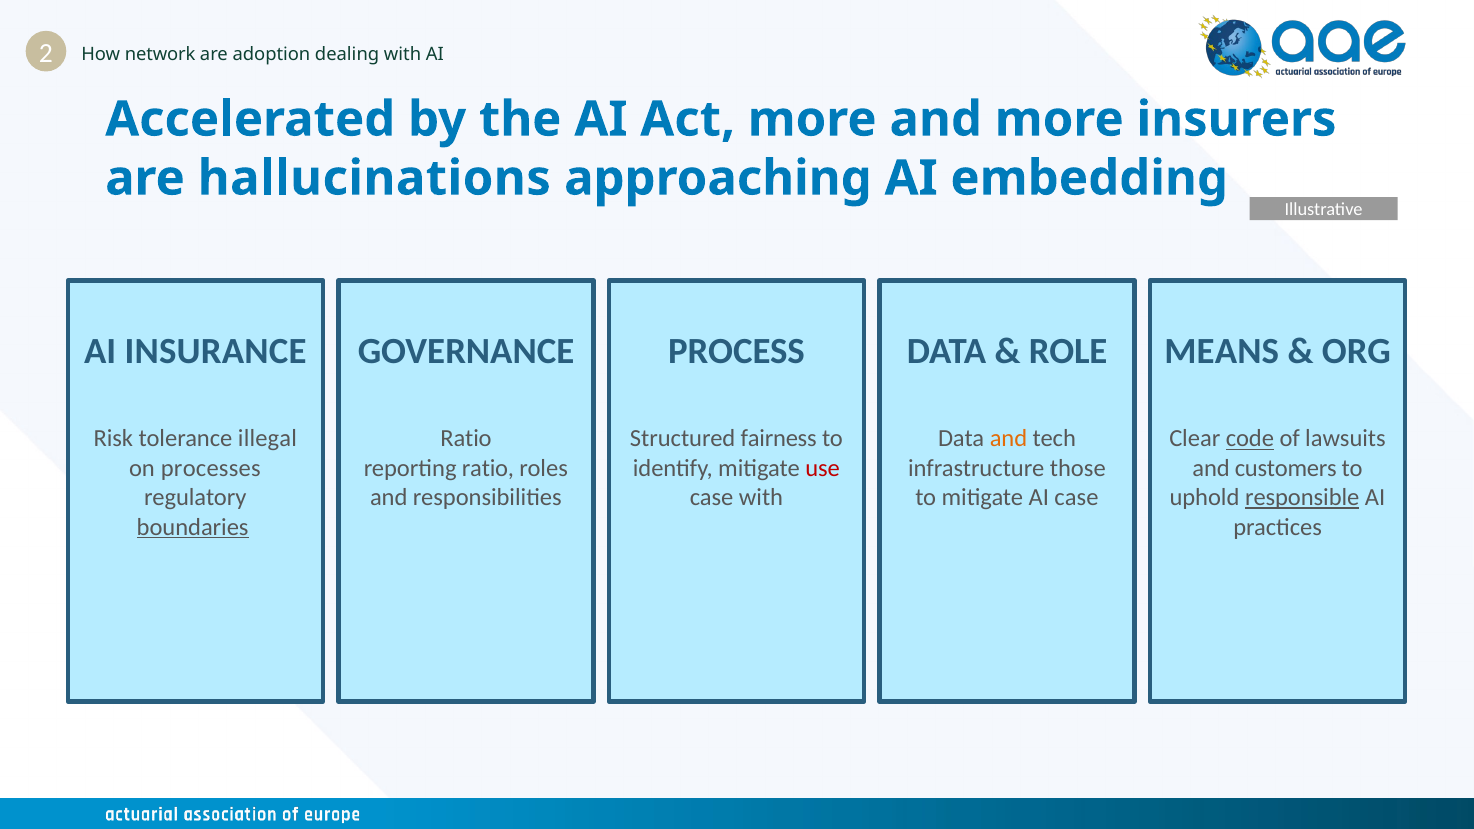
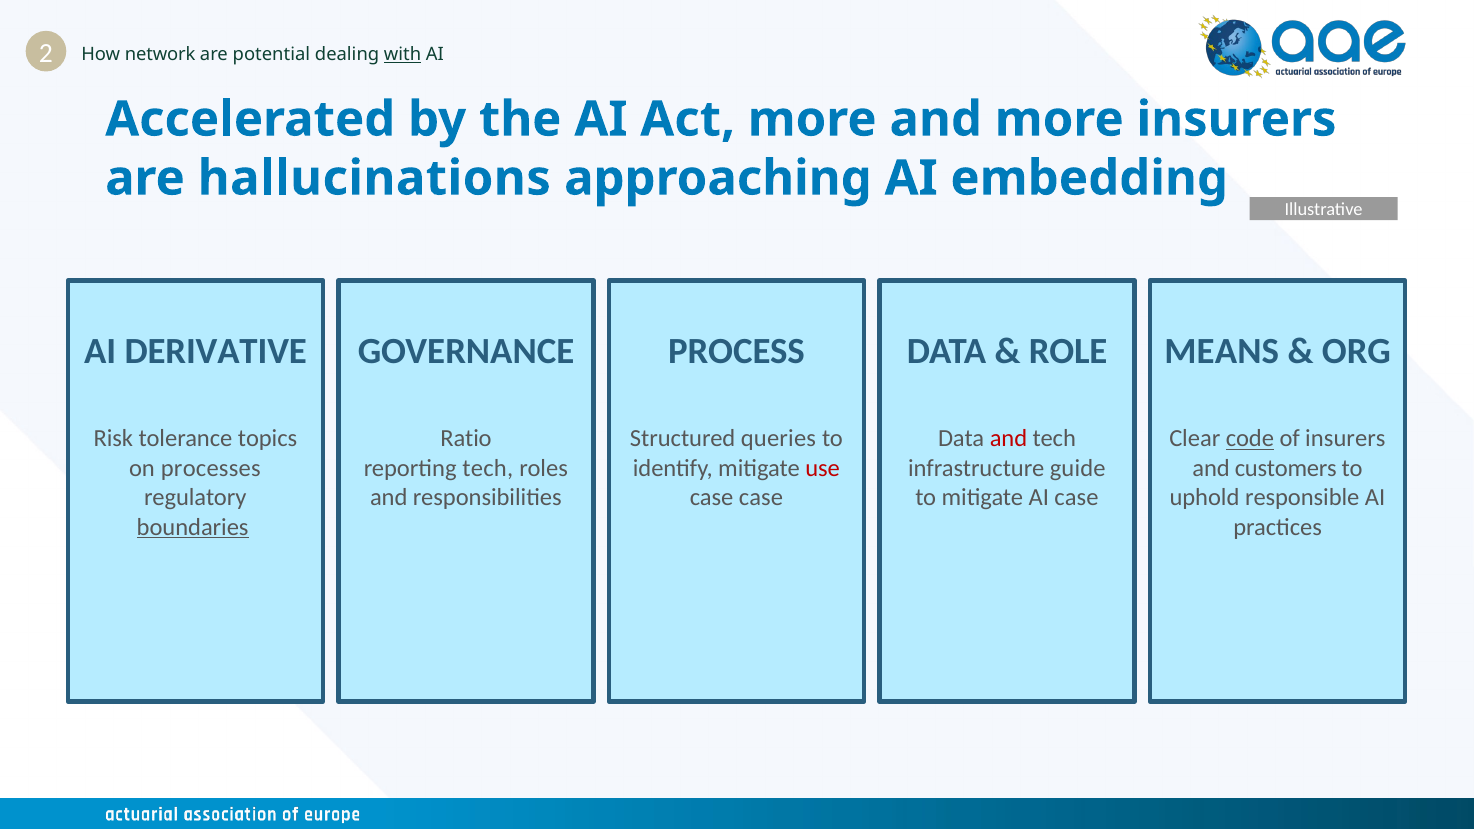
adoption: adoption -> potential
with at (403, 55) underline: none -> present
INSURANCE: INSURANCE -> DERIVATIVE
illegal: illegal -> topics
fairness: fairness -> queries
and at (1008, 439) colour: orange -> red
of lawsuits: lawsuits -> insurers
reporting ratio: ratio -> tech
those: those -> guide
responsible underline: present -> none
case with: with -> case
